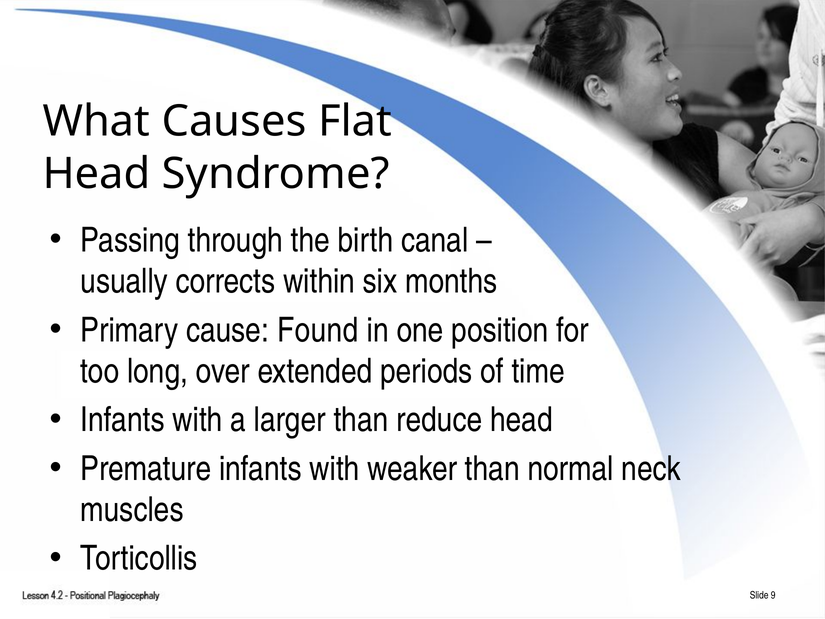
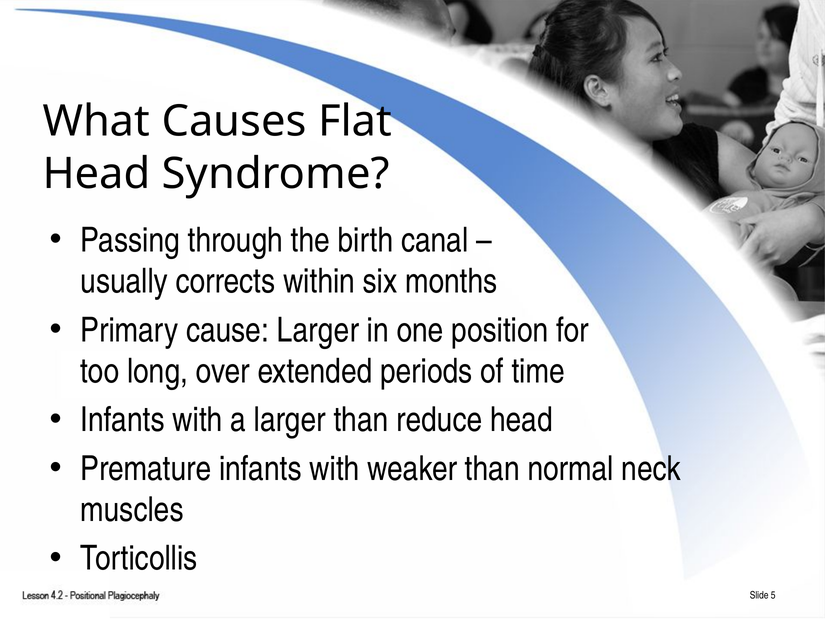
cause Found: Found -> Larger
9: 9 -> 5
